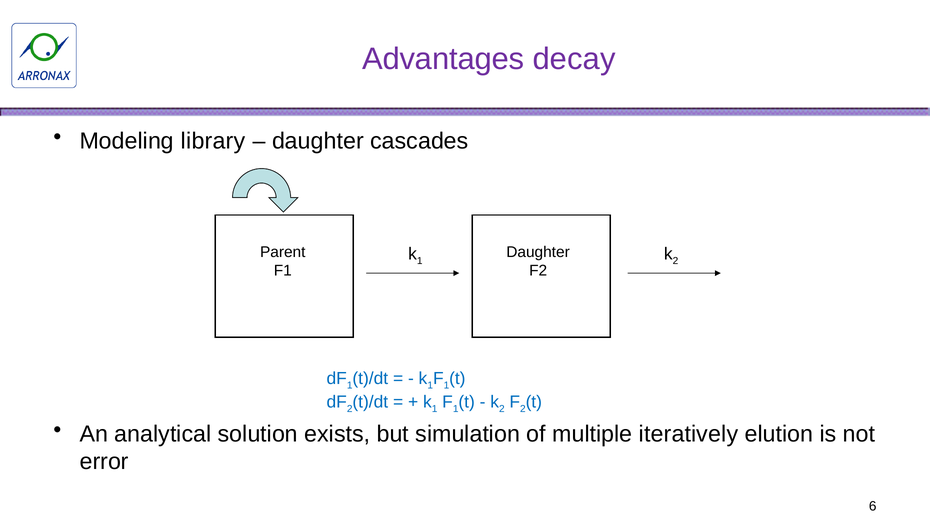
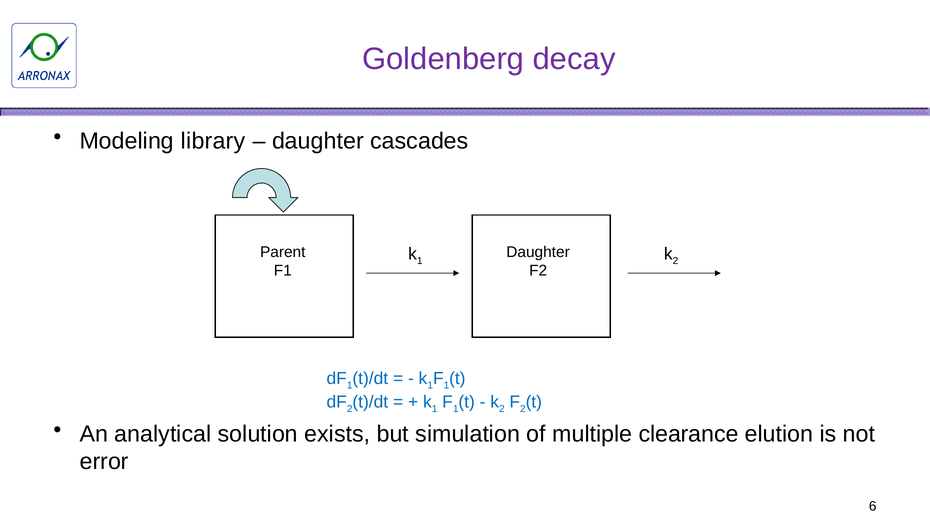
Advantages: Advantages -> Goldenberg
iteratively: iteratively -> clearance
